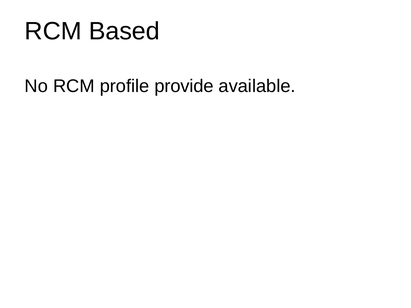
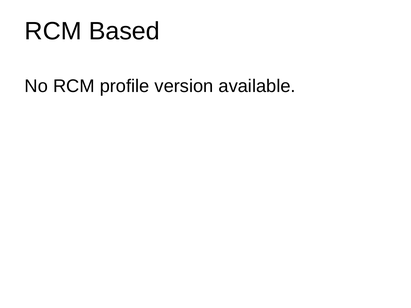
provide: provide -> version
